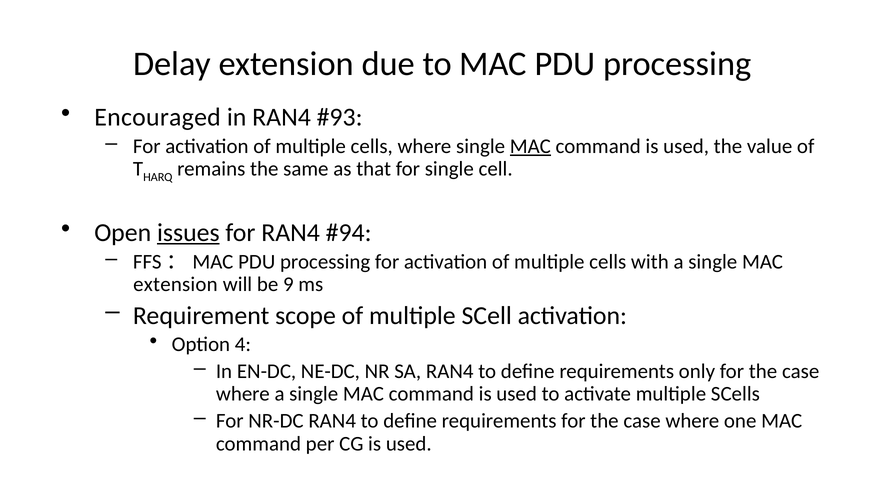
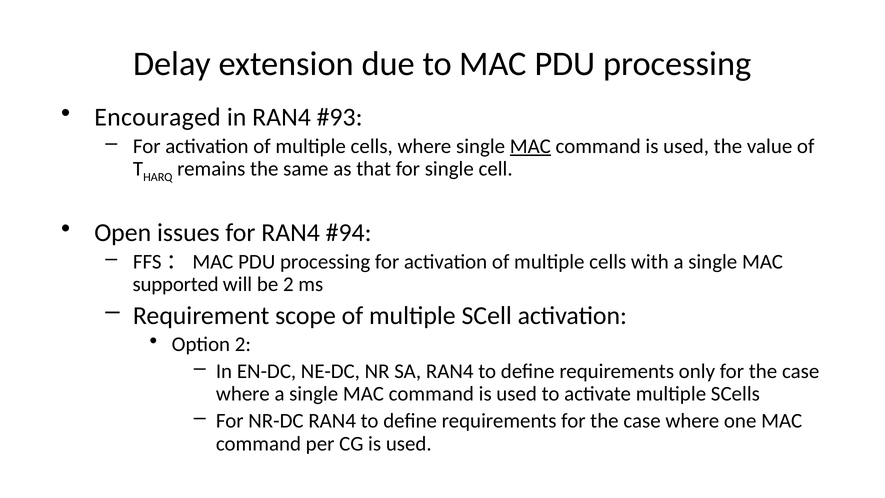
issues underline: present -> none
extension at (175, 284): extension -> supported
be 9: 9 -> 2
Option 4: 4 -> 2
